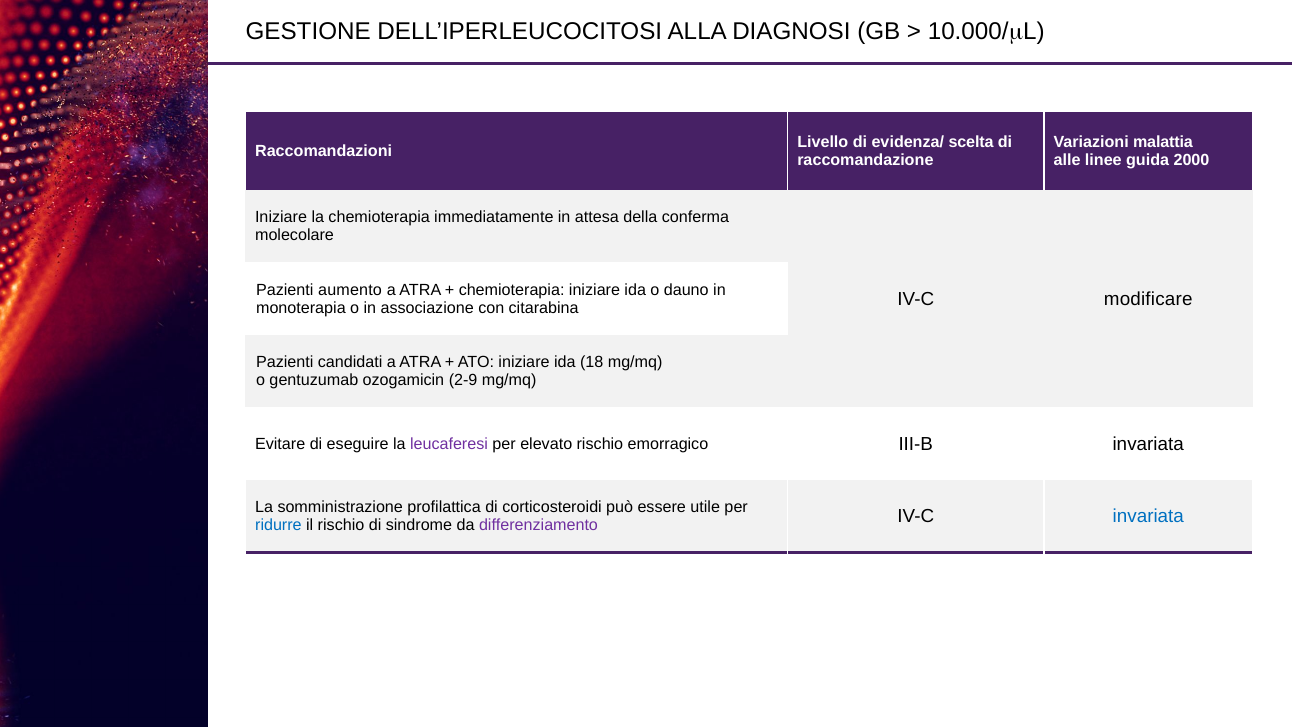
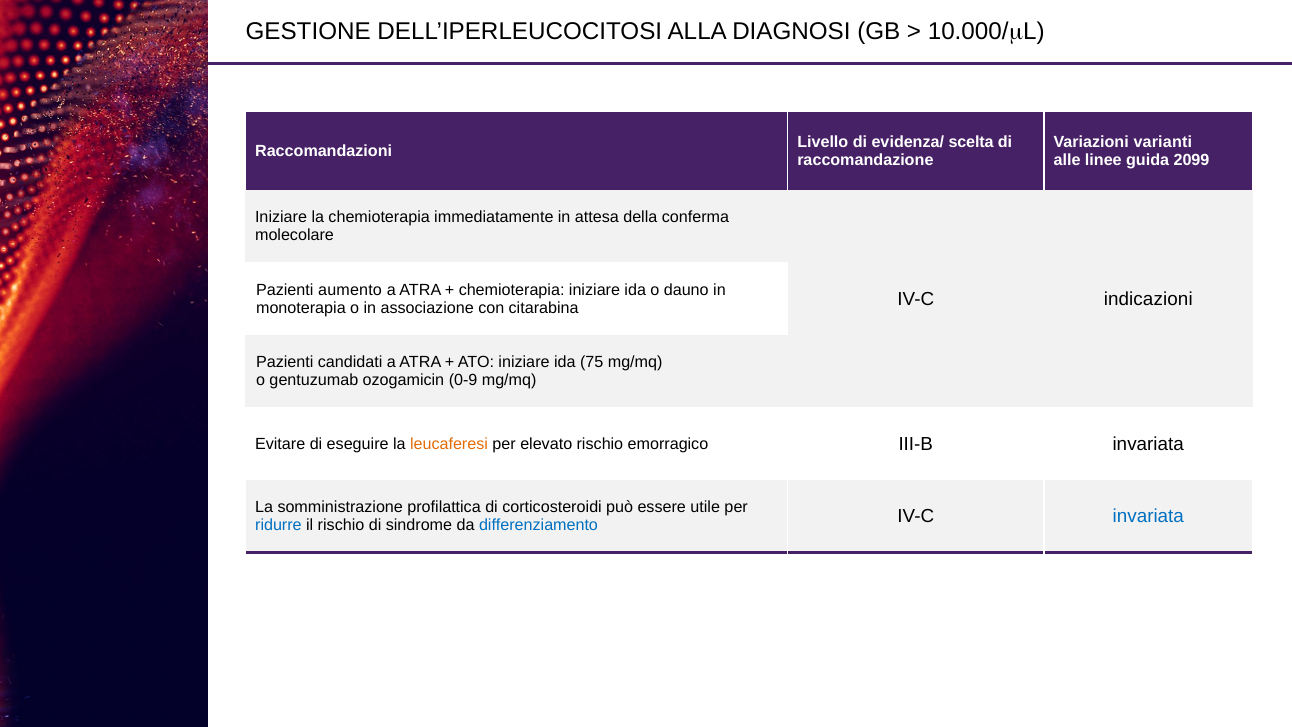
malattia: malattia -> varianti
2000: 2000 -> 2099
modificare: modificare -> indicazioni
18: 18 -> 75
2-9: 2-9 -> 0-9
leucaferesi colour: purple -> orange
differenziamento colour: purple -> blue
